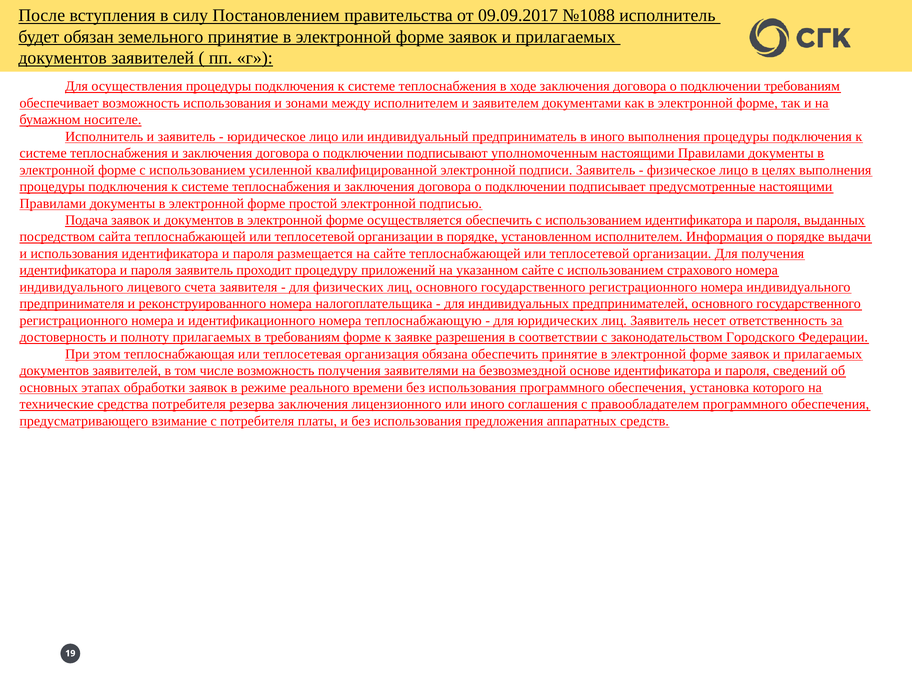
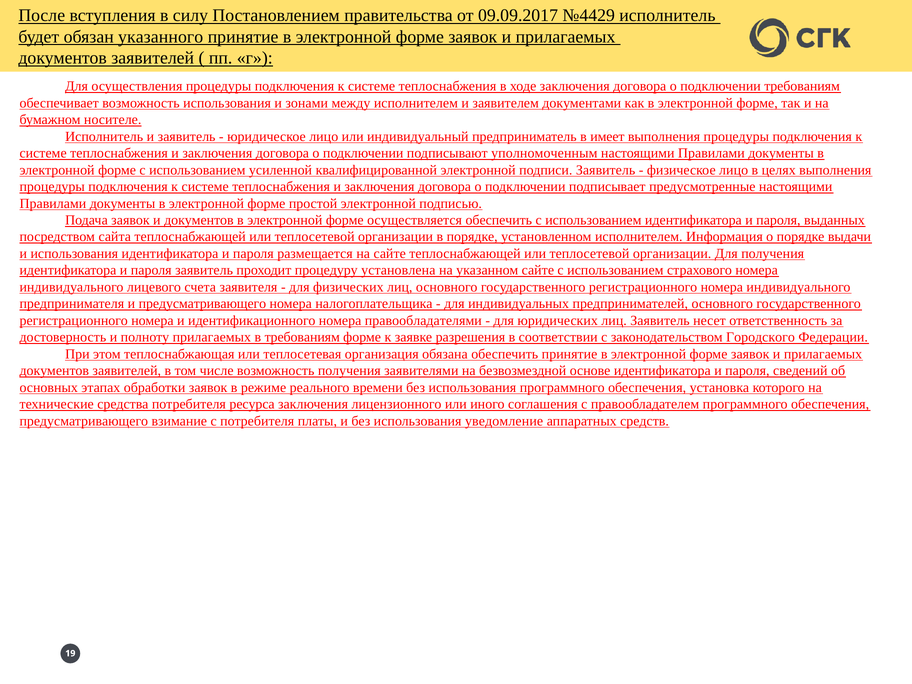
№1088: №1088 -> №4429
земельного: земельного -> указанного
в иного: иного -> имеет
приложений: приложений -> установлена
и реконструированного: реконструированного -> предусматривающего
теплоснабжающую: теплоснабжающую -> правообладателями
резерва: резерва -> ресурса
предложения: предложения -> уведомление
